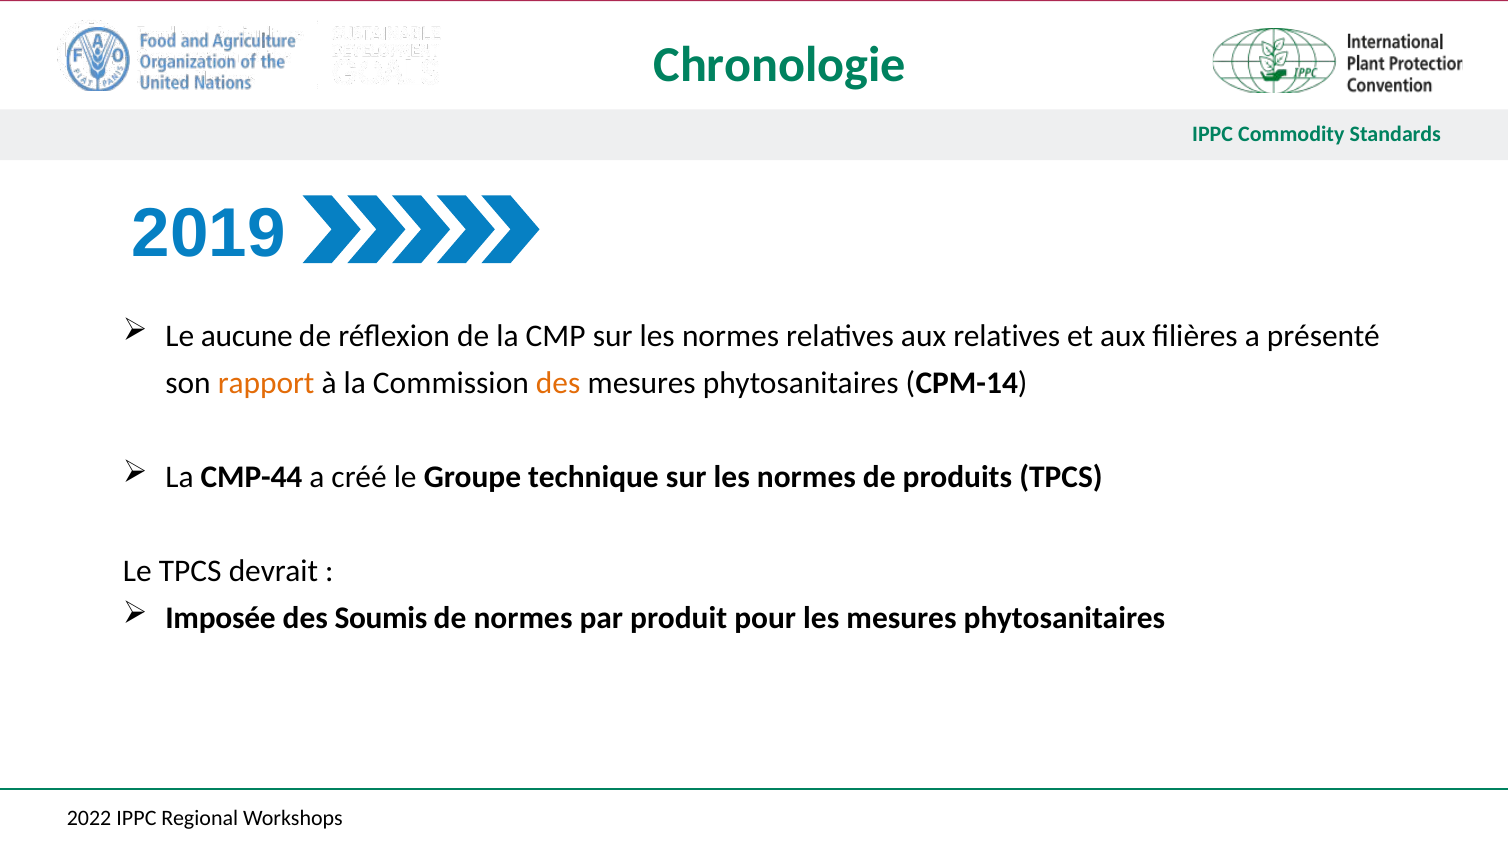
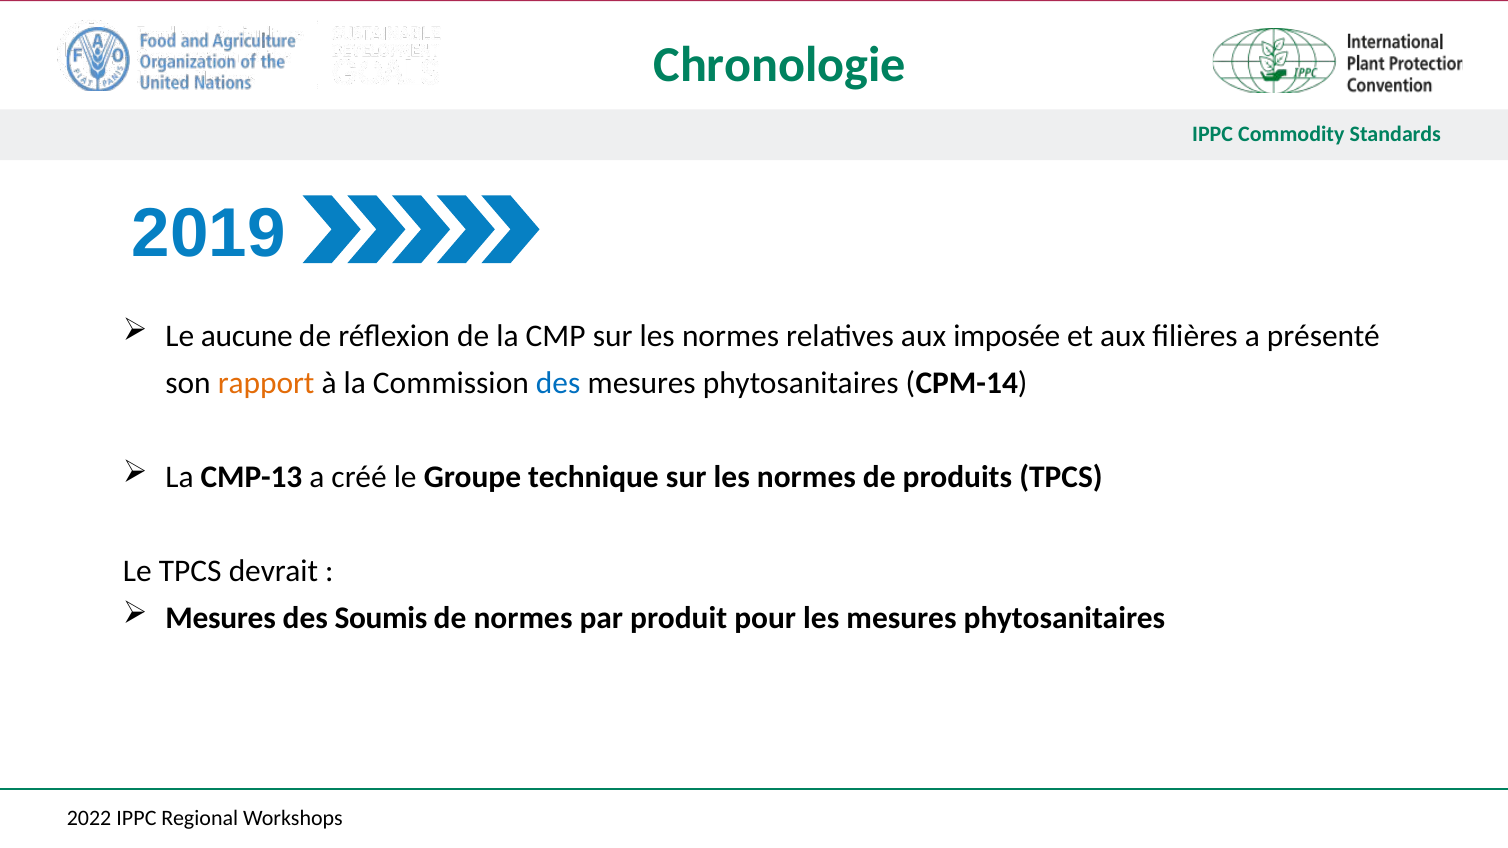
aux relatives: relatives -> imposée
des at (558, 383) colour: orange -> blue
CMP-44: CMP-44 -> CMP-13
Imposée at (221, 618): Imposée -> Mesures
